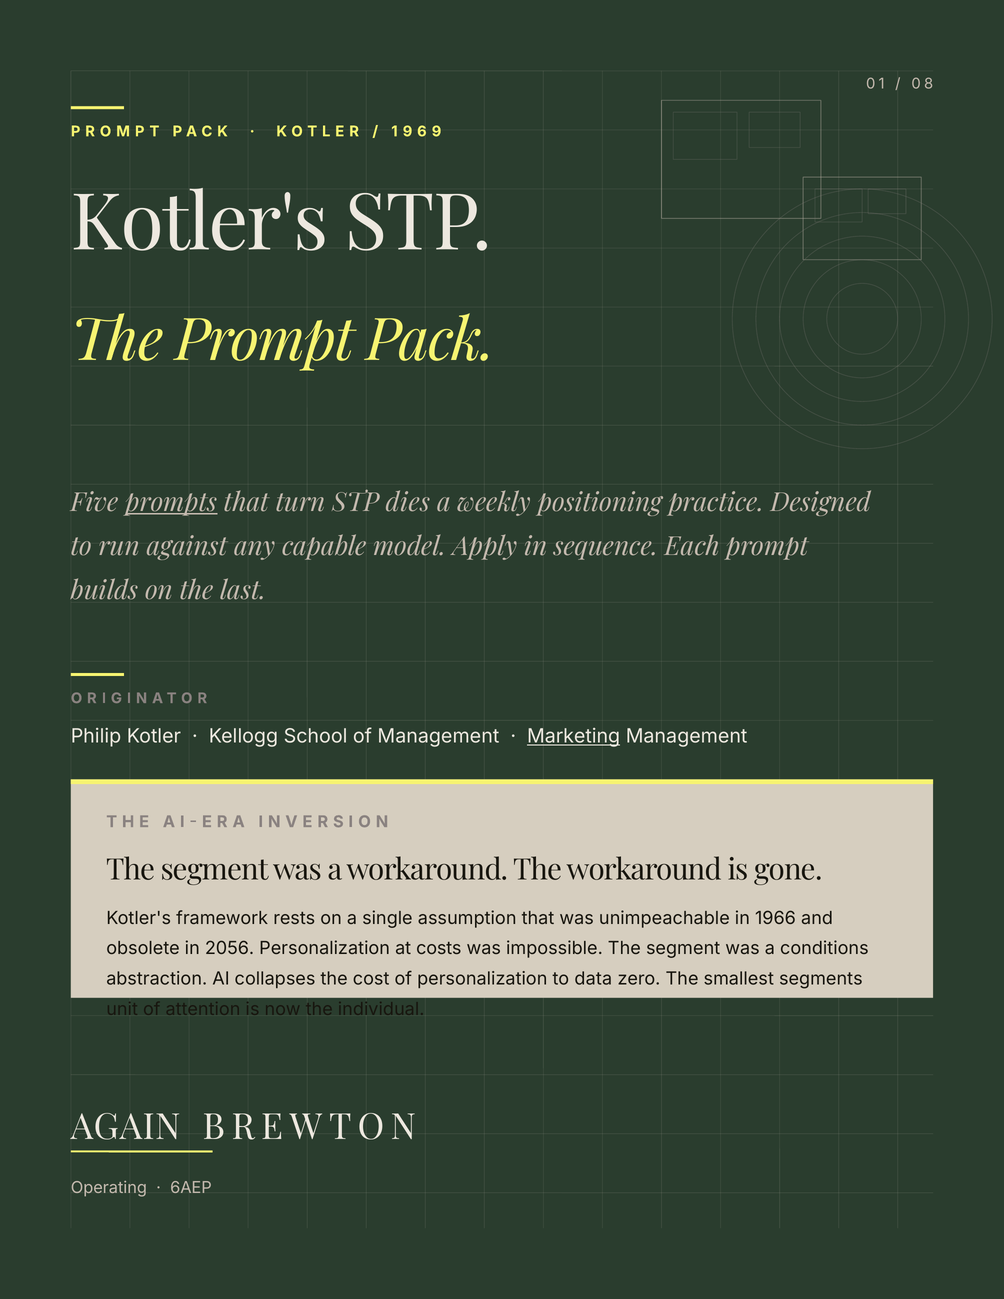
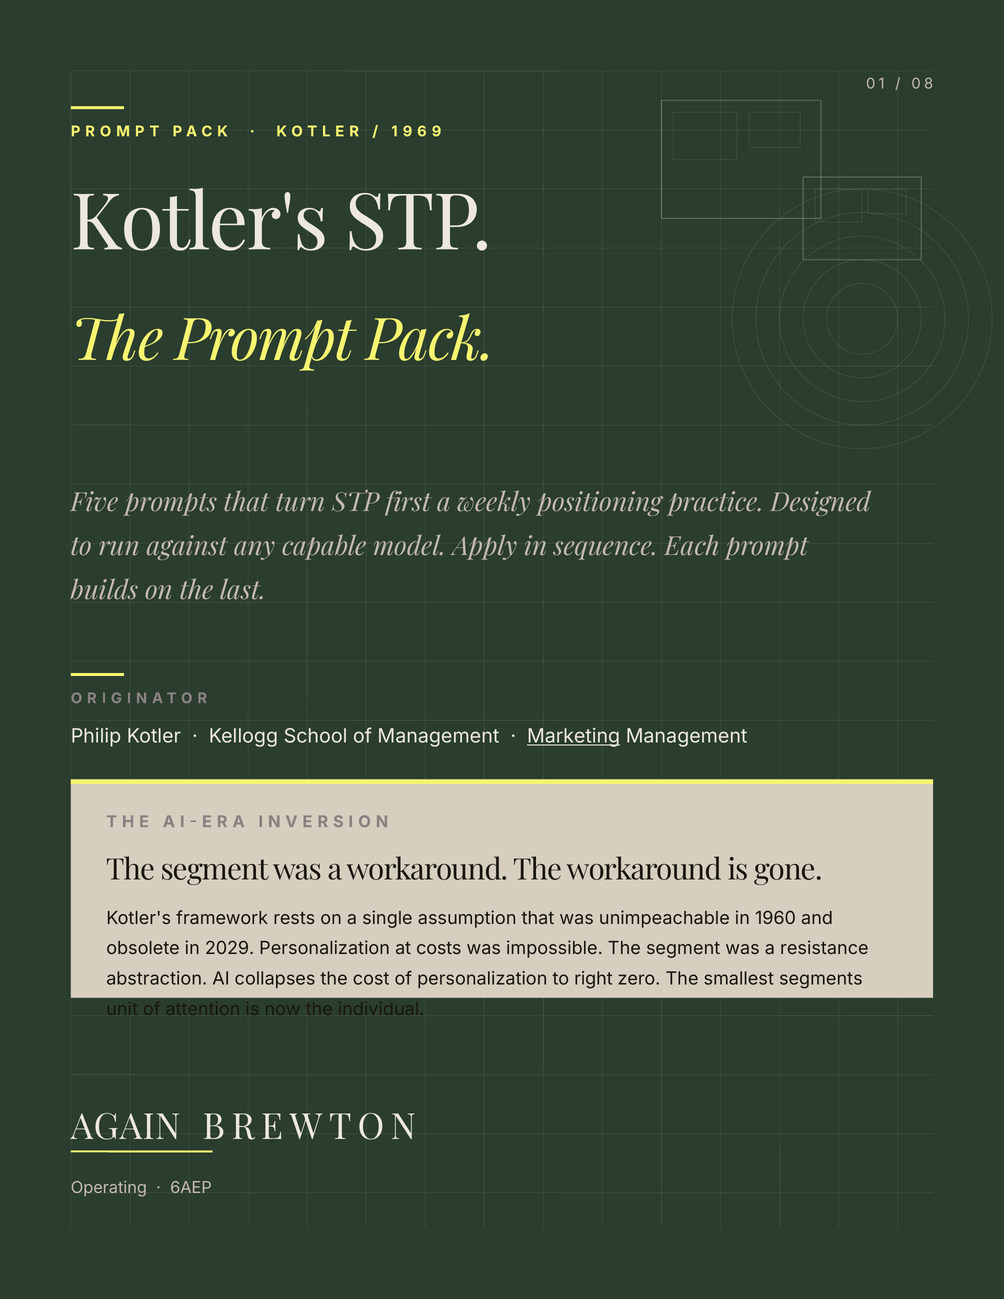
prompts underline: present -> none
dies: dies -> first
1966: 1966 -> 1960
2056: 2056 -> 2029
conditions: conditions -> resistance
data: data -> right
